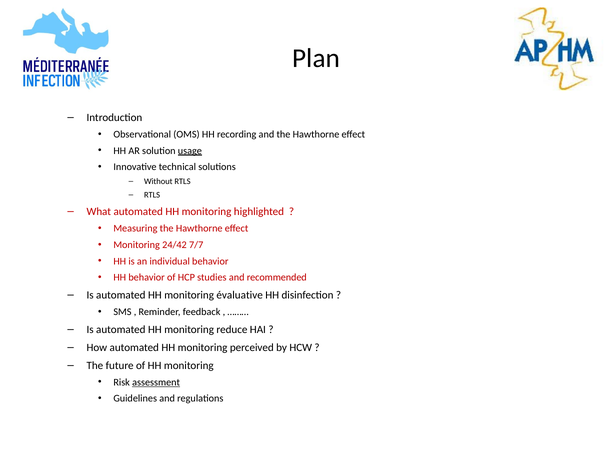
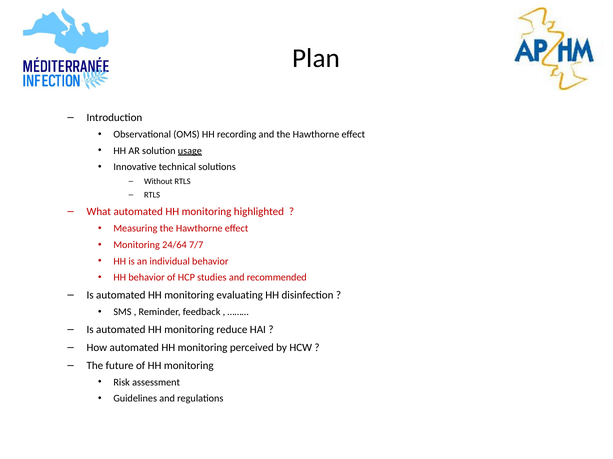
24/42: 24/42 -> 24/64
évaluative: évaluative -> evaluating
assessment underline: present -> none
